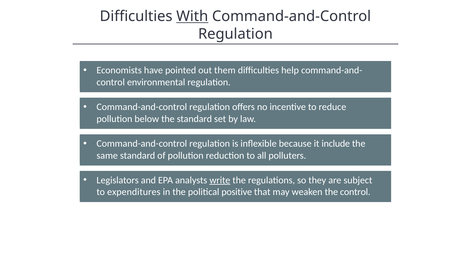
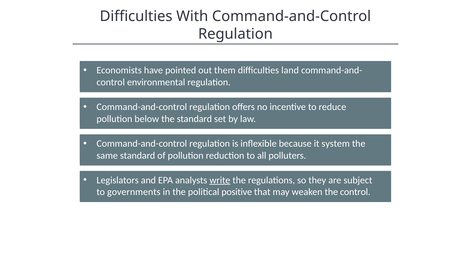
With underline: present -> none
help: help -> land
include: include -> system
expenditures: expenditures -> governments
